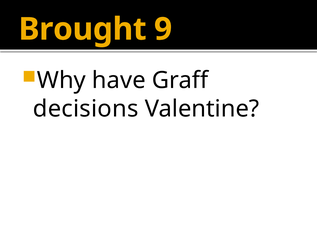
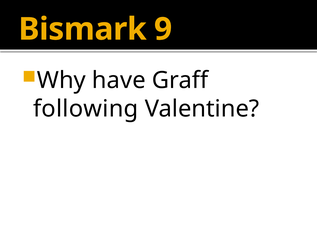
Brought: Brought -> Bismark
decisions: decisions -> following
